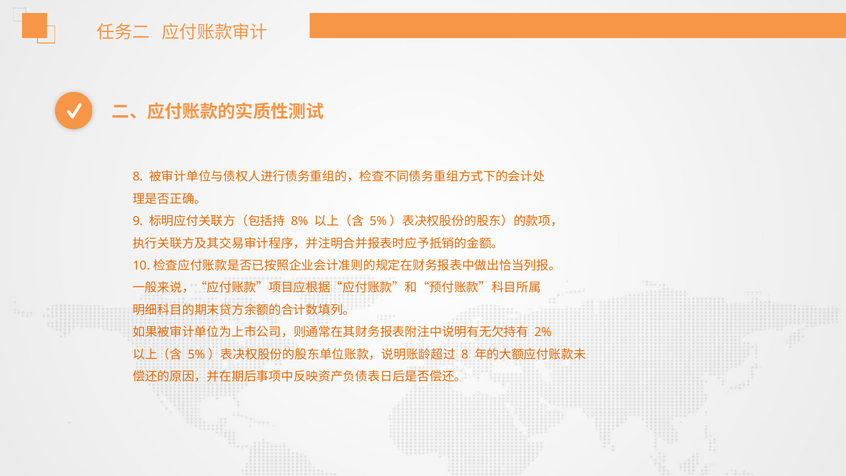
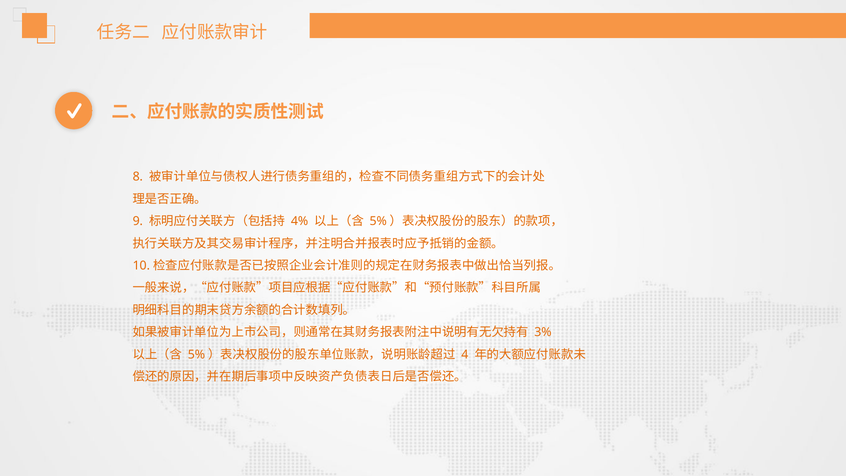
8%: 8% -> 4%
2%: 2% -> 3%
8 at (465, 354): 8 -> 4
